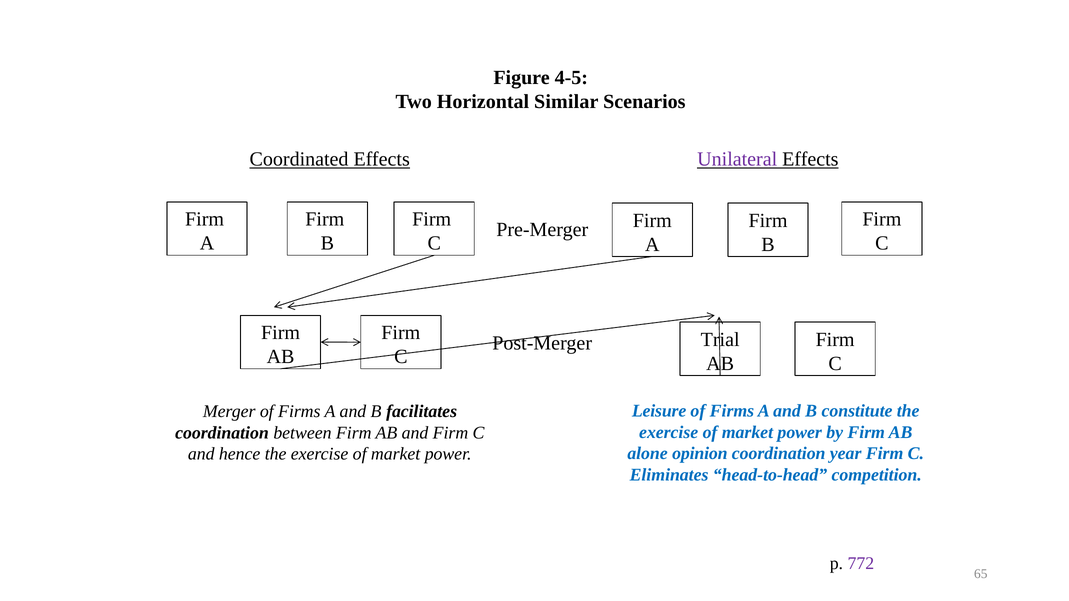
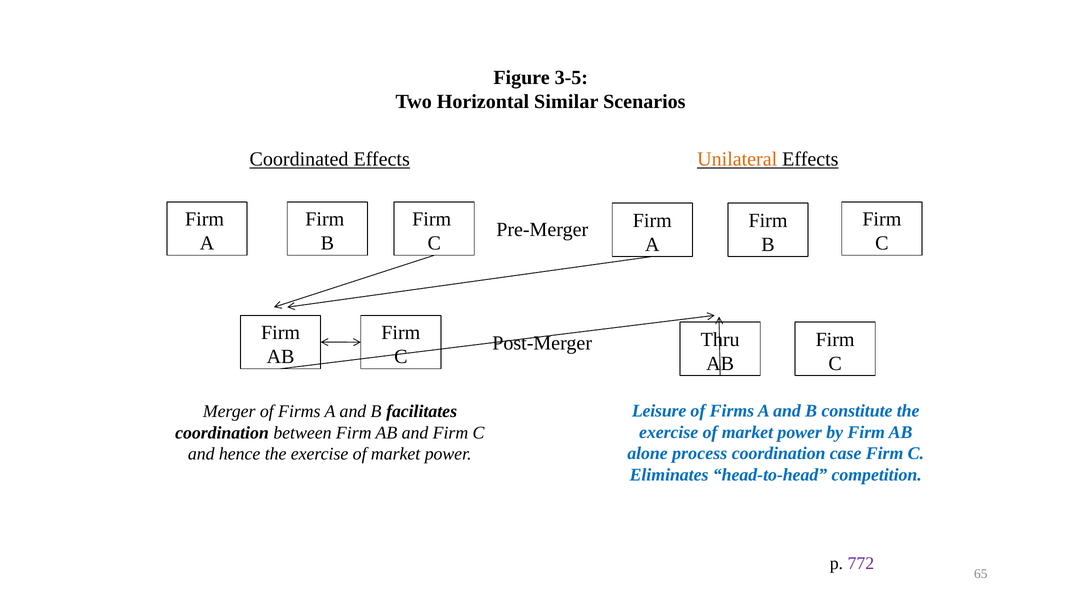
4-5: 4-5 -> 3-5
Unilateral colour: purple -> orange
Trial: Trial -> Thru
opinion: opinion -> process
year: year -> case
